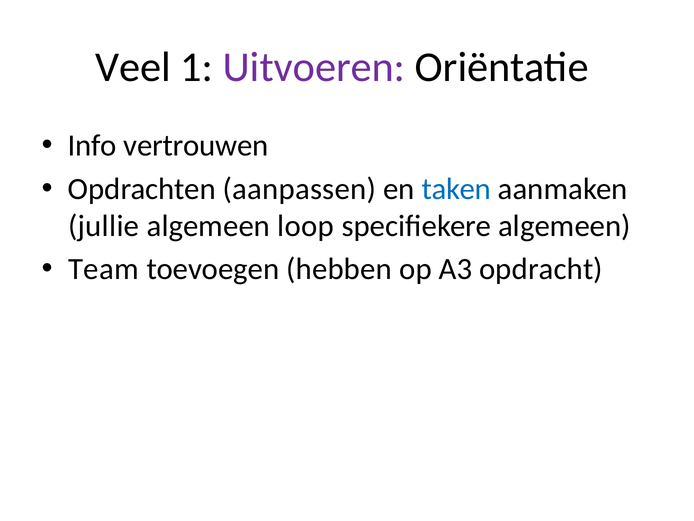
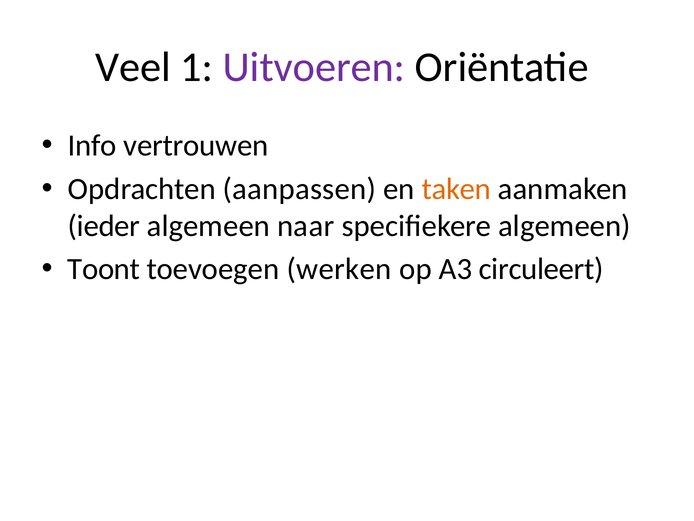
taken colour: blue -> orange
jullie: jullie -> ieder
loop: loop -> naar
Team: Team -> Toont
hebben: hebben -> werken
opdracht: opdracht -> circuleert
